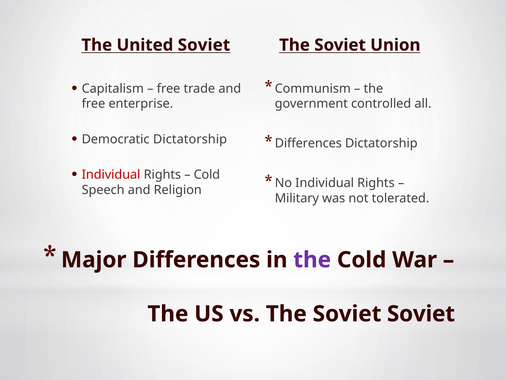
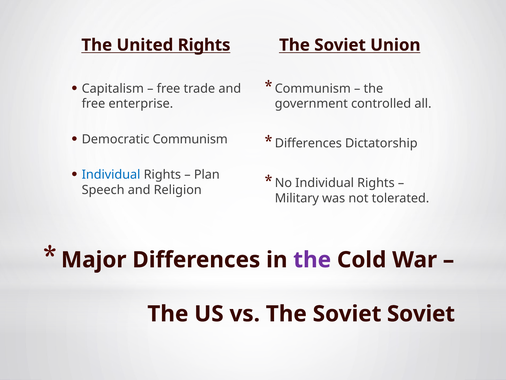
United Soviet: Soviet -> Rights
Democratic Dictatorship: Dictatorship -> Communism
Individual at (111, 175) colour: red -> blue
Cold at (207, 175): Cold -> Plan
